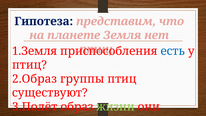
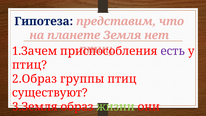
1.Земля: 1.Земля -> 1.Зачем
есть colour: blue -> purple
3.Полёт: 3.Полёт -> 3.Земля
